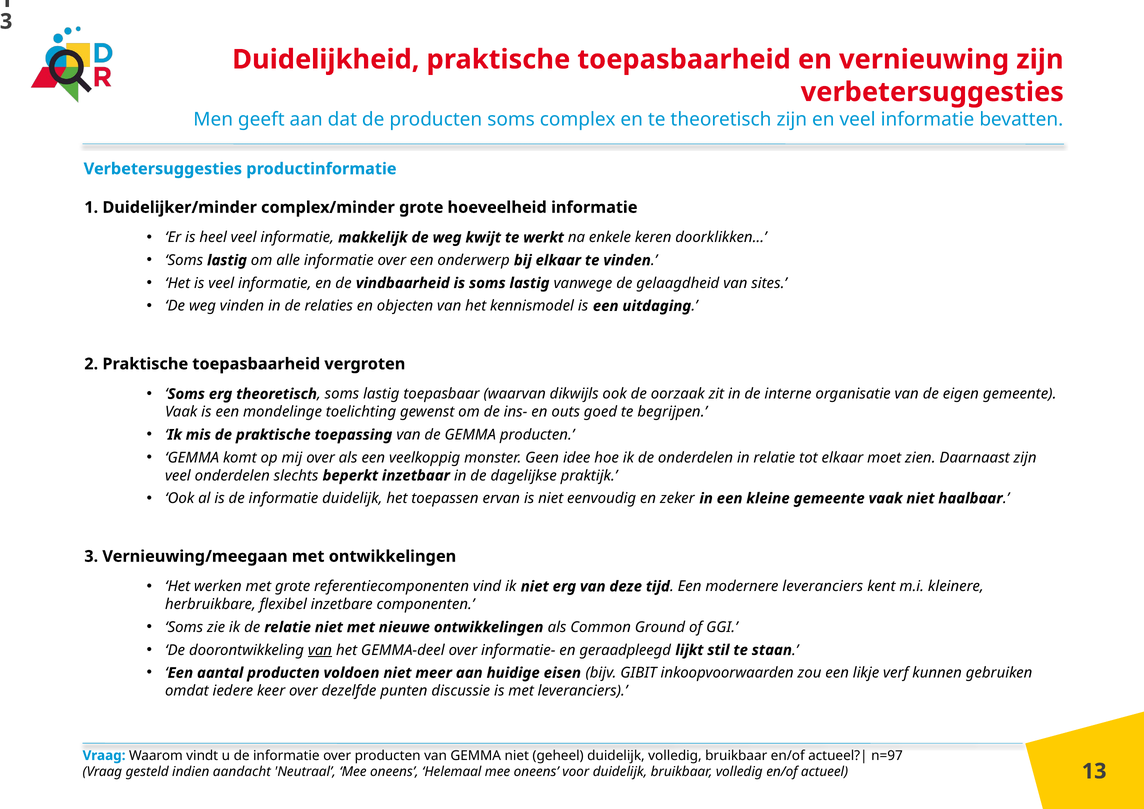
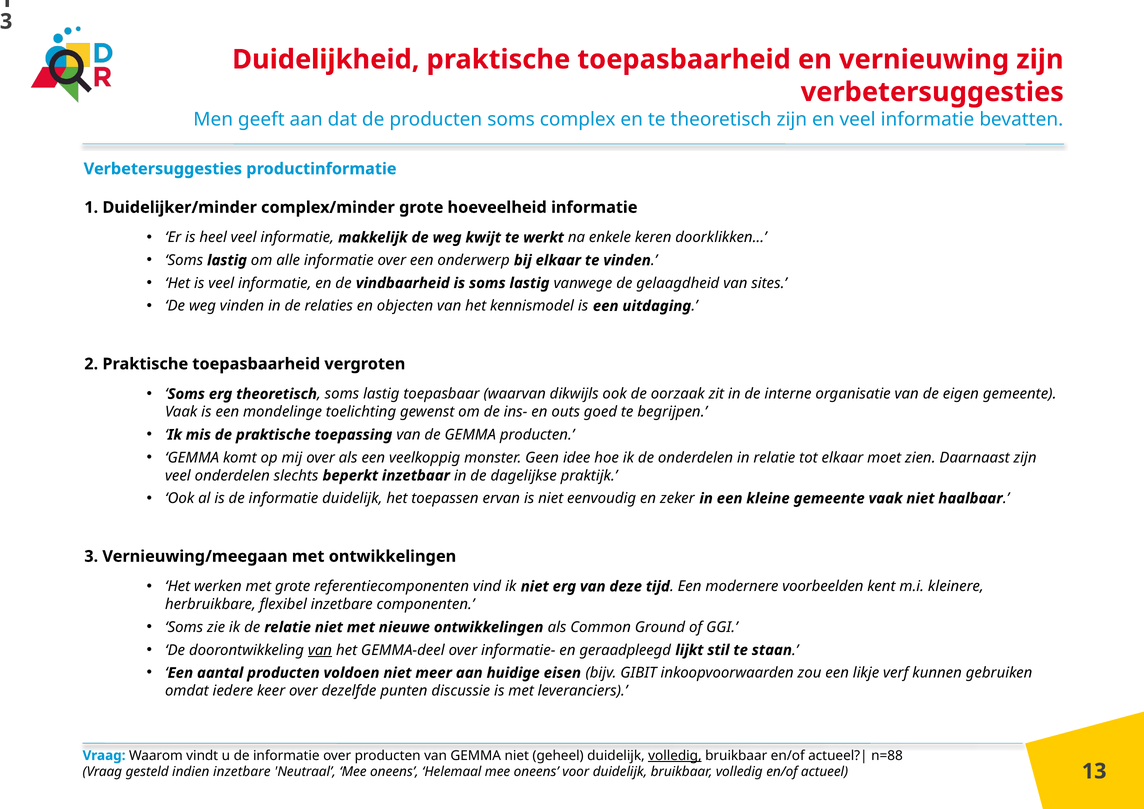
modernere leveranciers: leveranciers -> voorbeelden
volledig at (675, 756) underline: none -> present
n=97: n=97 -> n=88
indien aandacht: aandacht -> inzetbare
